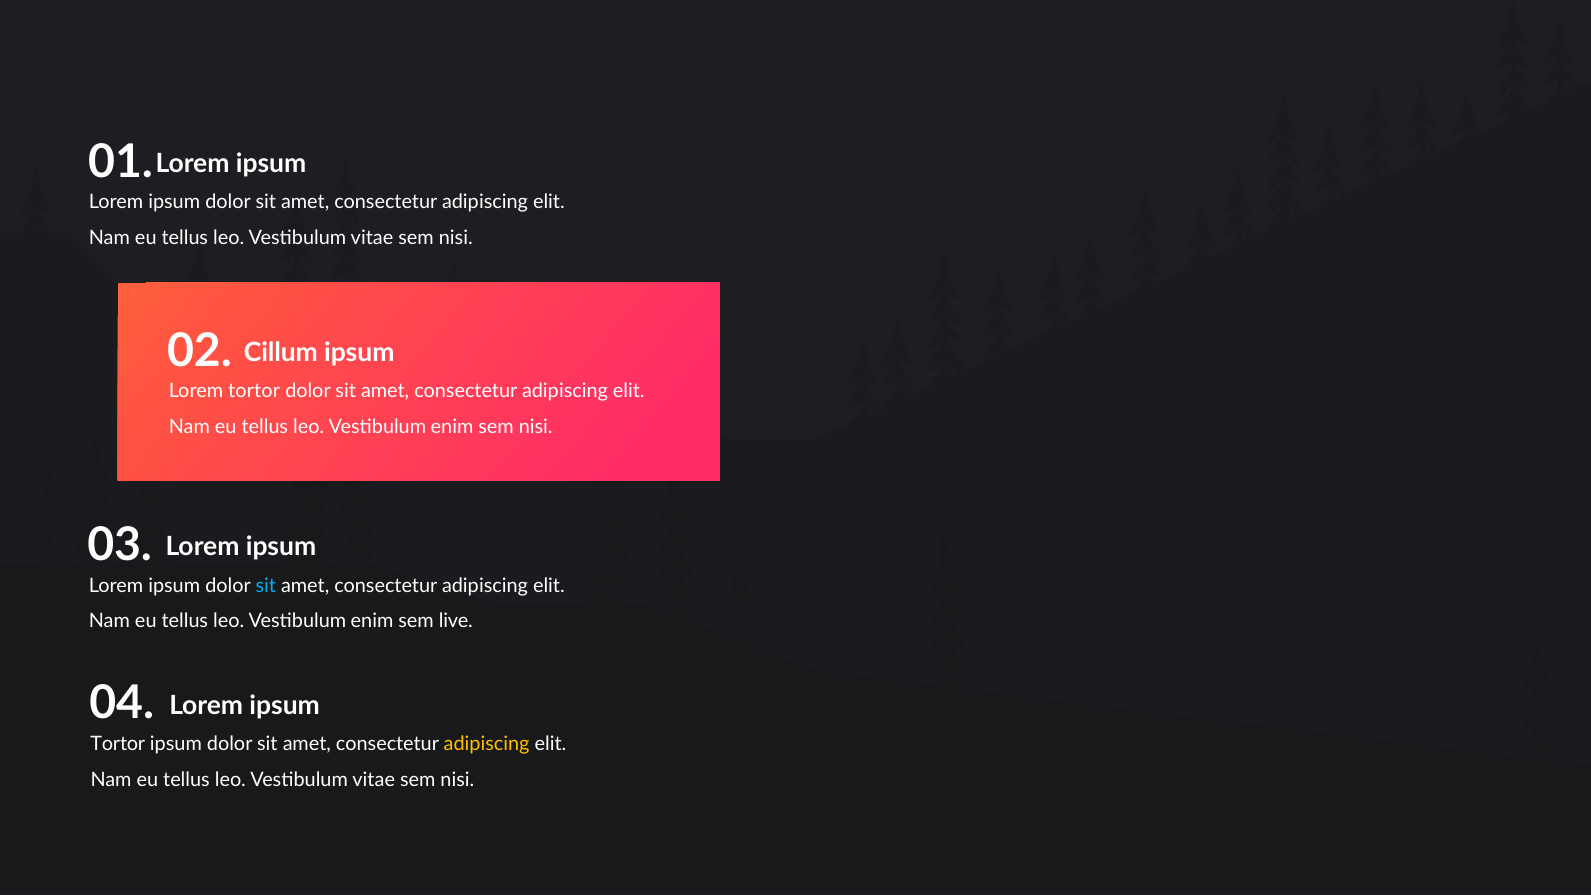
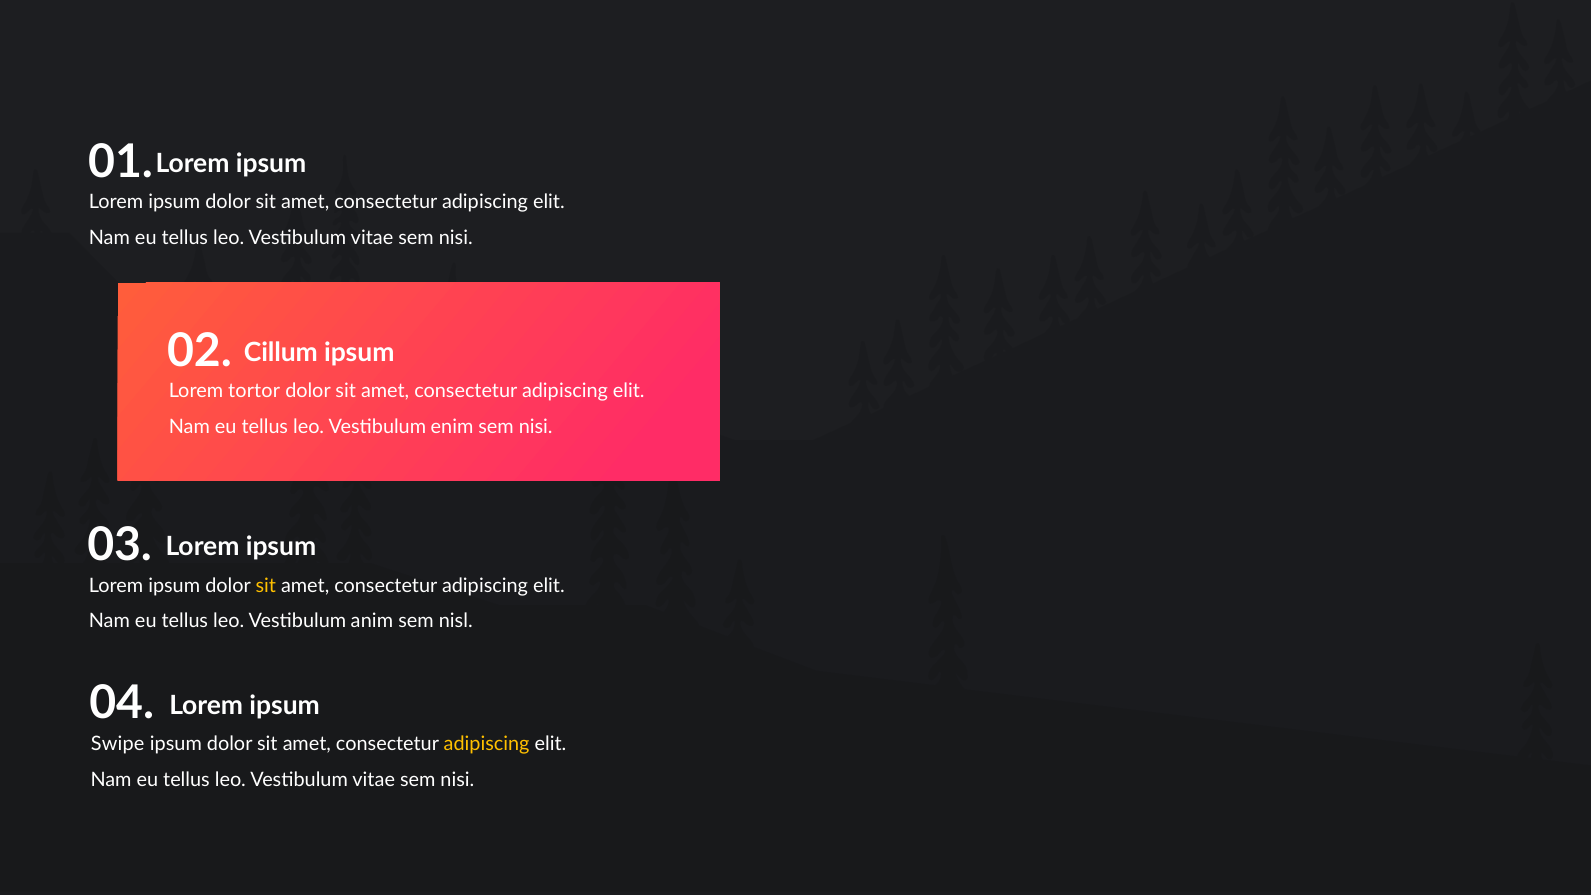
sit at (266, 586) colour: light blue -> yellow
enim at (372, 621): enim -> anim
live: live -> nisl
Tortor at (118, 744): Tortor -> Swipe
